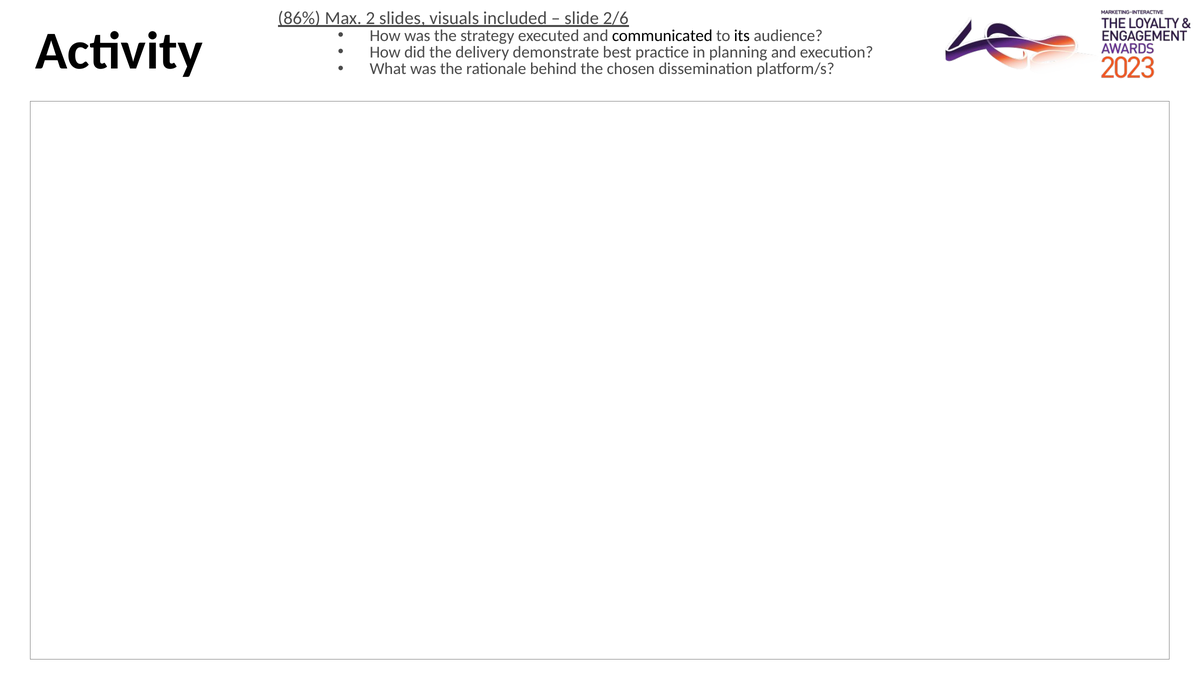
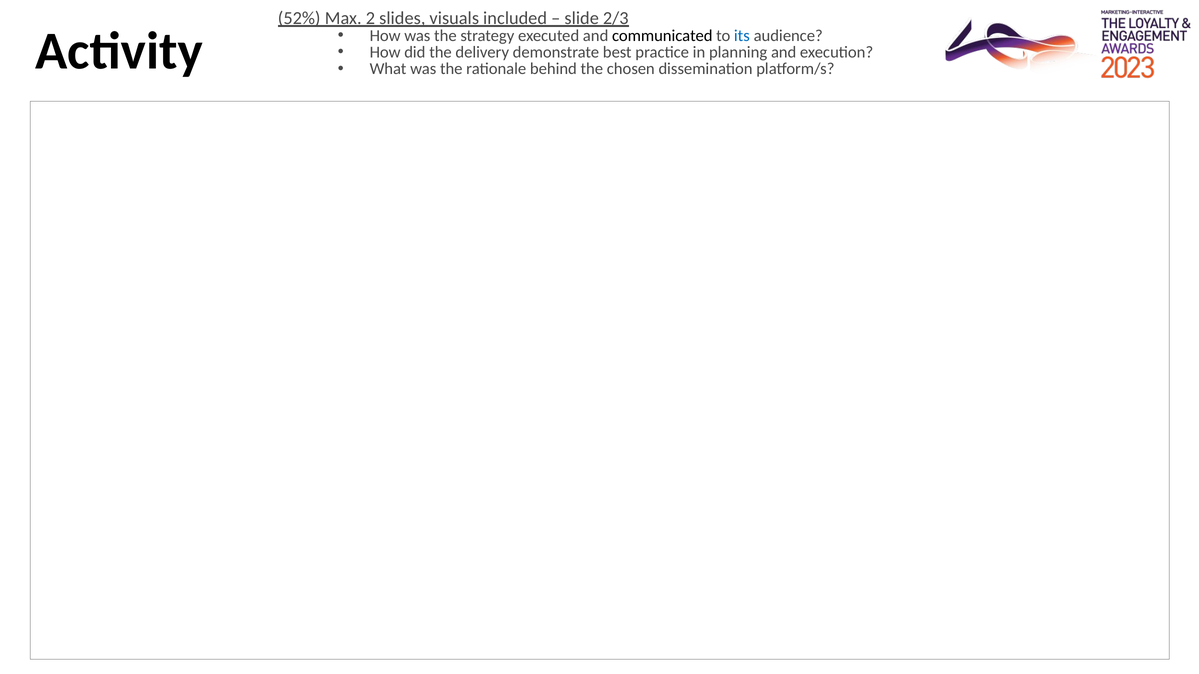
86%: 86% -> 52%
2/6: 2/6 -> 2/3
its colour: black -> blue
